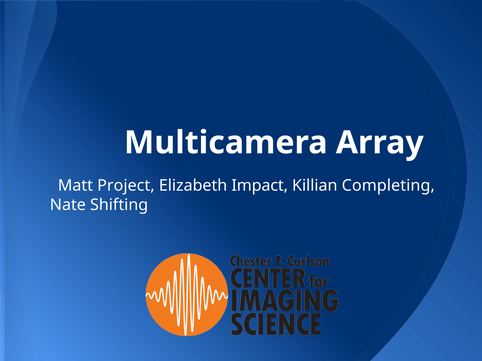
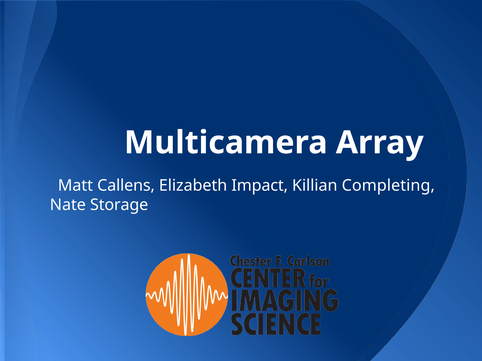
Project: Project -> Callens
Shifting: Shifting -> Storage
